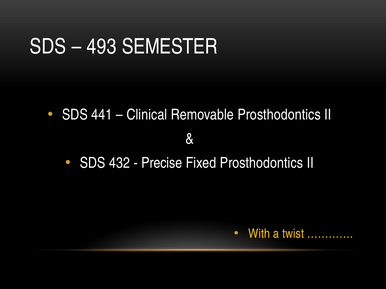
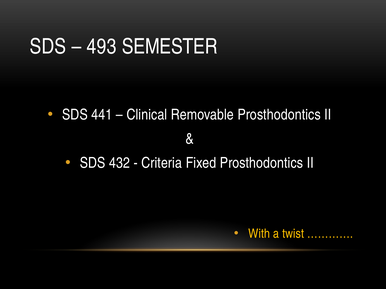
Precise: Precise -> Criteria
